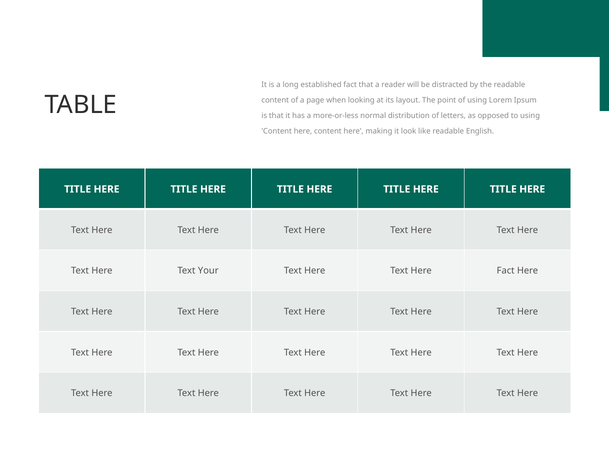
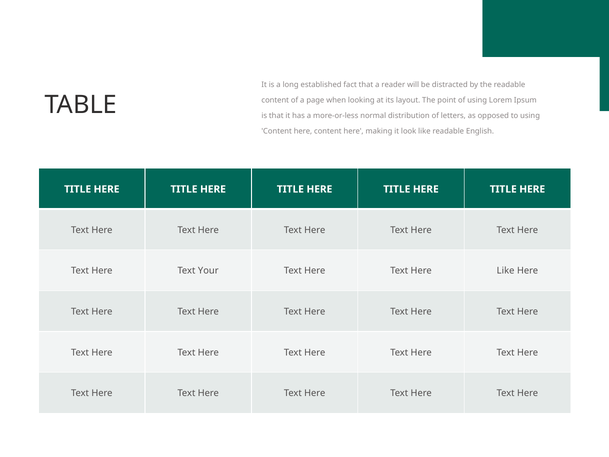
Here Fact: Fact -> Like
